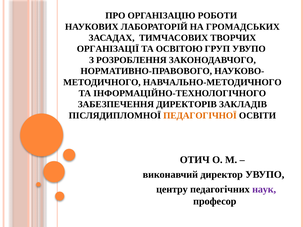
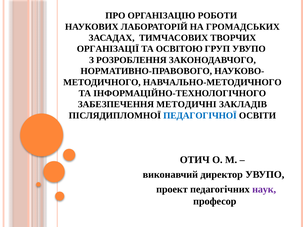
ДИРЕКТОРІВ: ДИРЕКТОРІВ -> МЕТОДИЧНІ
ПЕДАГОГІЧНОЇ colour: orange -> blue
центру: центру -> проект
